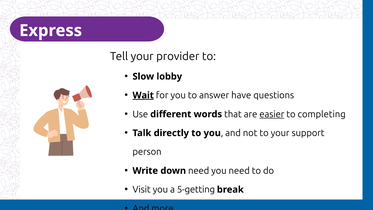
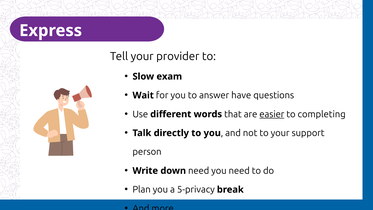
lobby: lobby -> exam
Wait underline: present -> none
Visit: Visit -> Plan
5-getting: 5-getting -> 5-privacy
